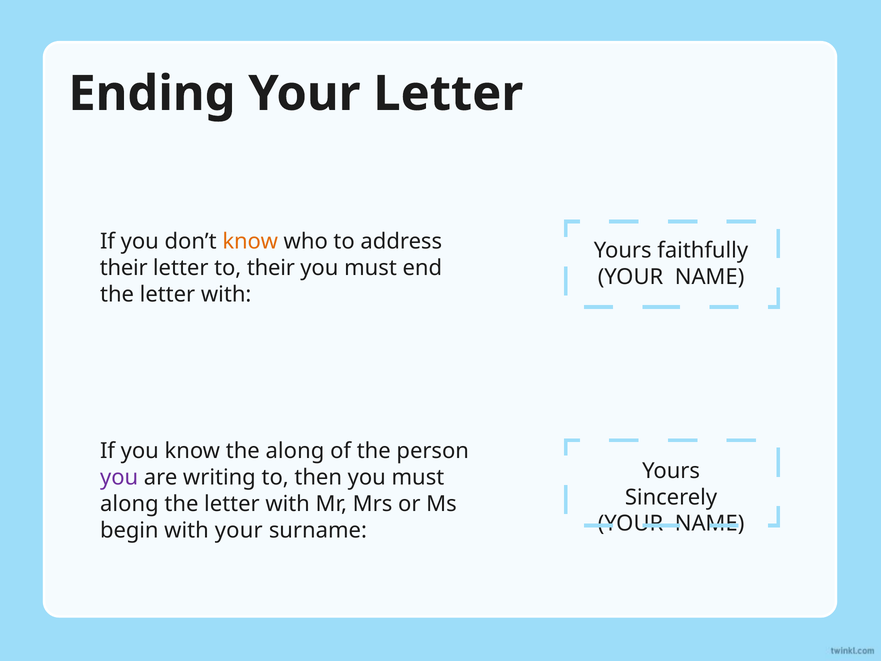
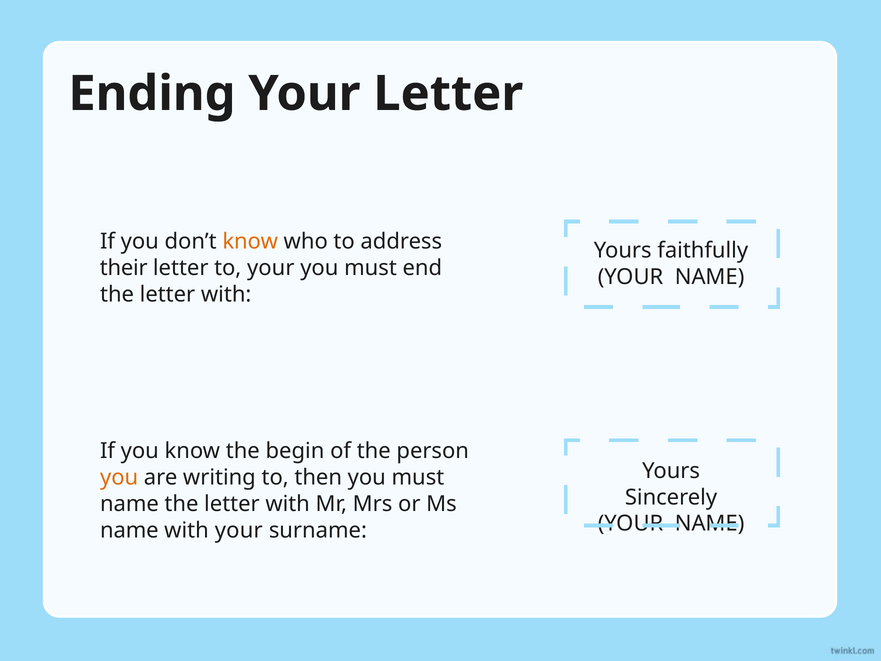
to their: their -> your
the along: along -> begin
you at (119, 477) colour: purple -> orange
along at (129, 504): along -> name
begin at (129, 530): begin -> name
